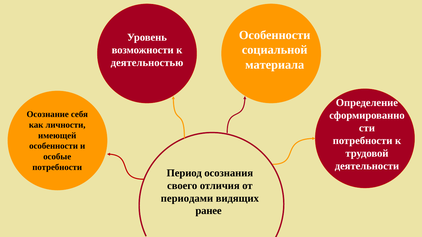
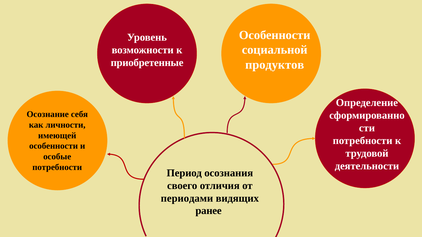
деятельностью: деятельностью -> приобретенные
материала: материала -> продуктов
